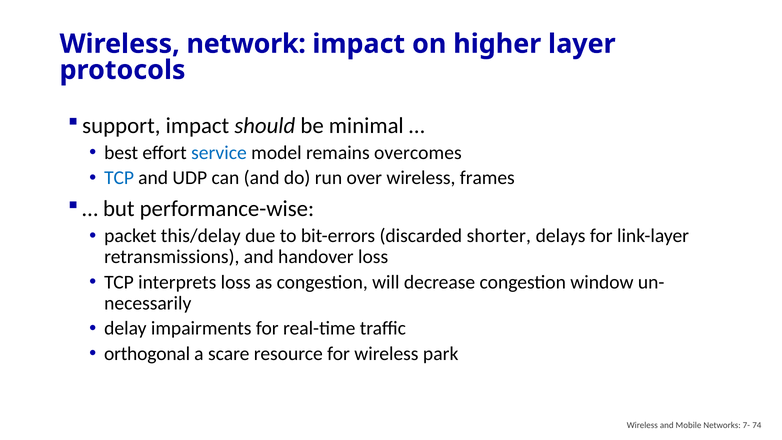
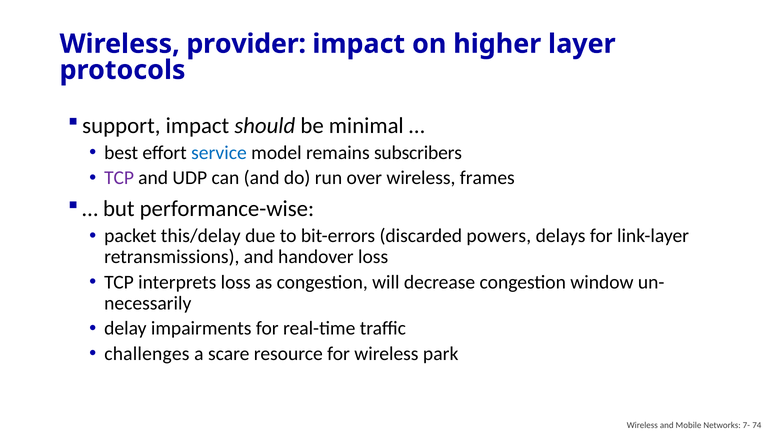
network: network -> provider
overcomes: overcomes -> subscribers
TCP at (119, 178) colour: blue -> purple
shorter: shorter -> powers
orthogonal: orthogonal -> challenges
